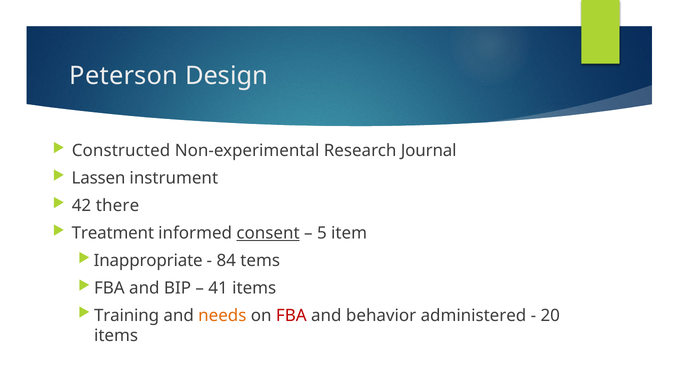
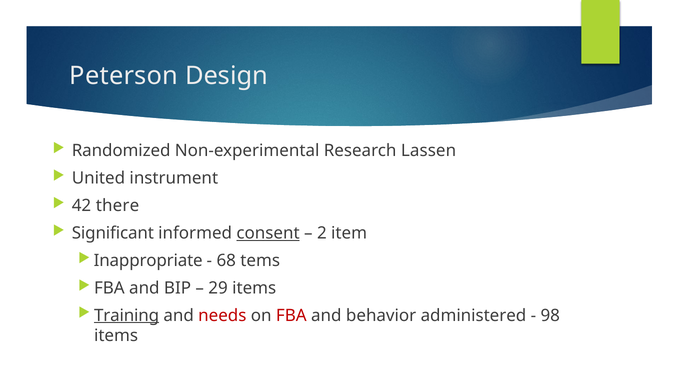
Constructed: Constructed -> Randomized
Journal: Journal -> Lassen
Lassen: Lassen -> United
Treatment: Treatment -> Significant
5: 5 -> 2
84: 84 -> 68
41: 41 -> 29
Training underline: none -> present
needs colour: orange -> red
20: 20 -> 98
